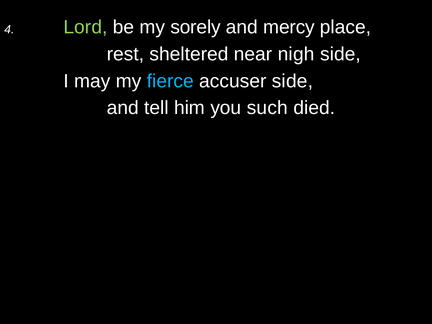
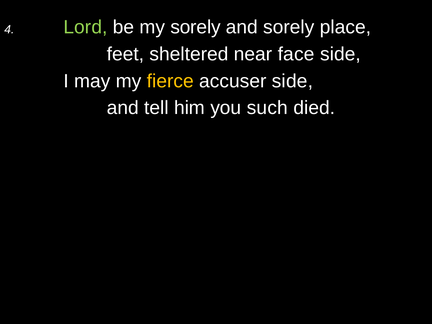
and mercy: mercy -> sorely
rest: rest -> feet
nigh: nigh -> face
fierce colour: light blue -> yellow
